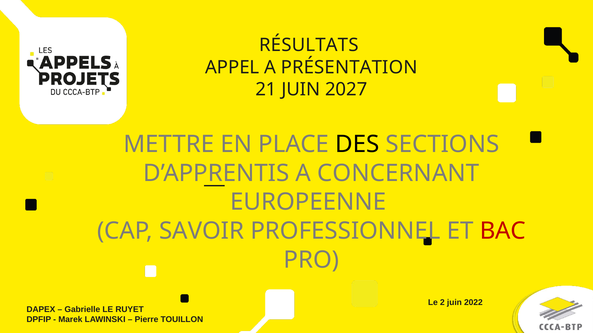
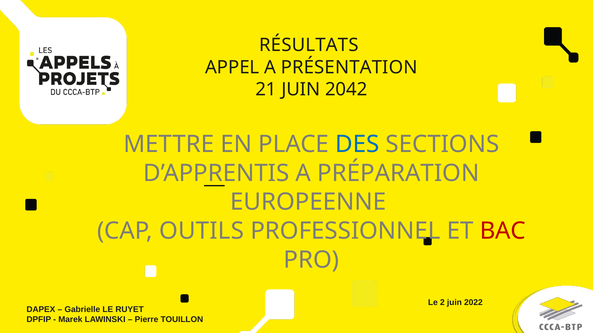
2027: 2027 -> 2042
DES colour: black -> blue
CONCERNANT: CONCERNANT -> PRÉPARATION
SAVOIR: SAVOIR -> OUTILS
